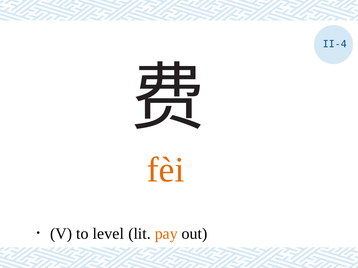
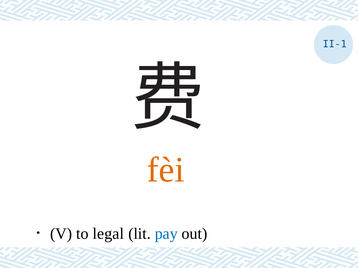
II-4: II-4 -> II-1
level: level -> legal
pay colour: orange -> blue
